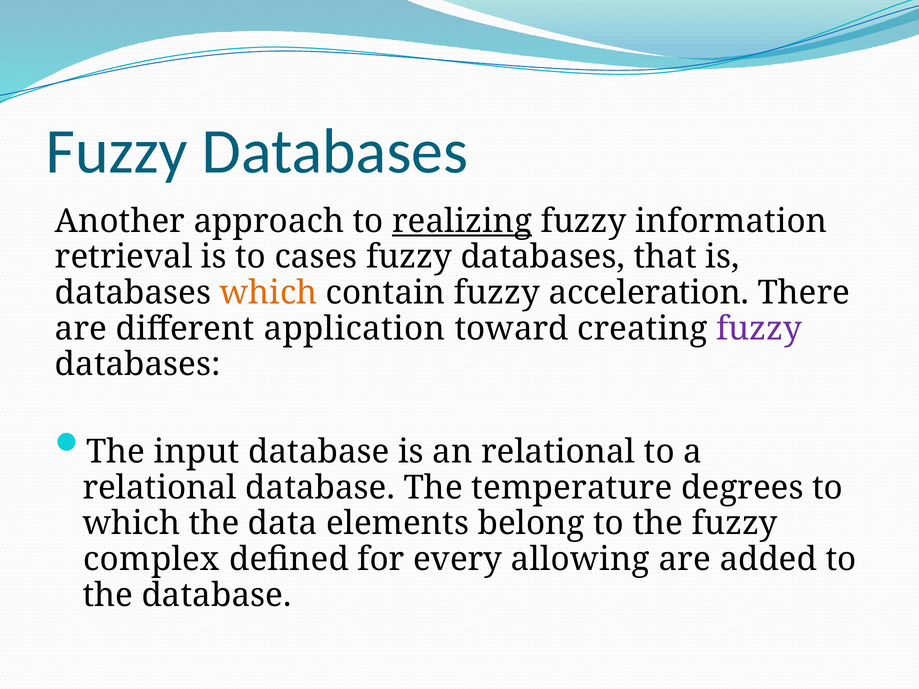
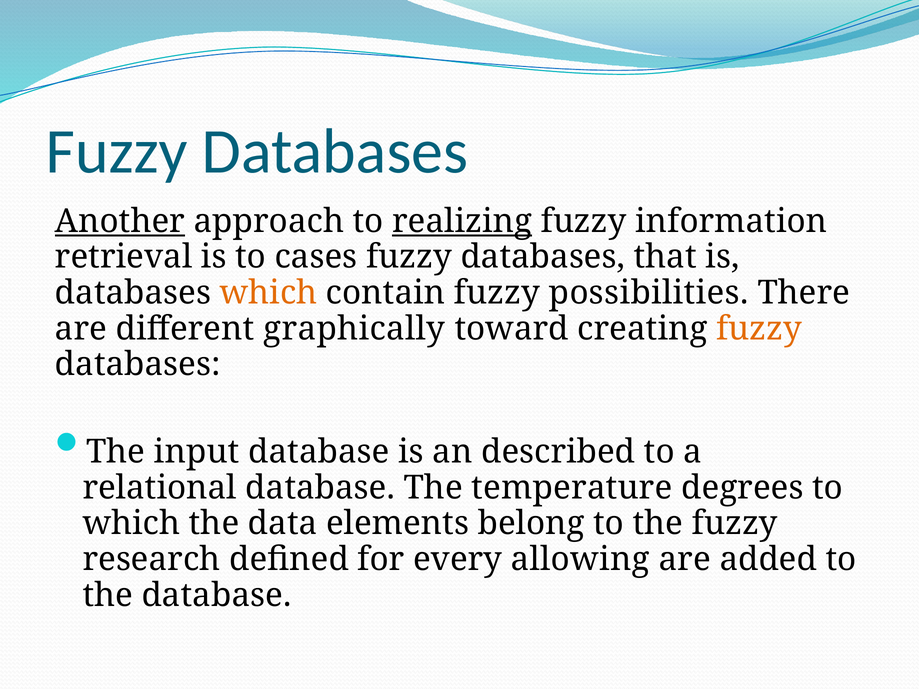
Another underline: none -> present
acceleration: acceleration -> possibilities
application: application -> graphically
fuzzy at (759, 329) colour: purple -> orange
an relational: relational -> described
complex: complex -> research
